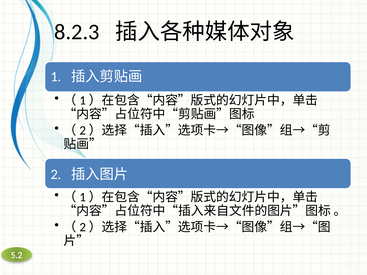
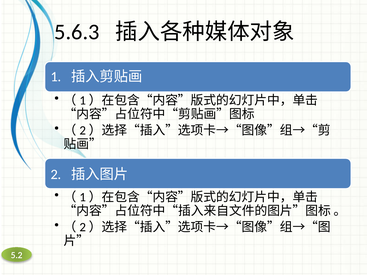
8.2.3: 8.2.3 -> 5.6.3
